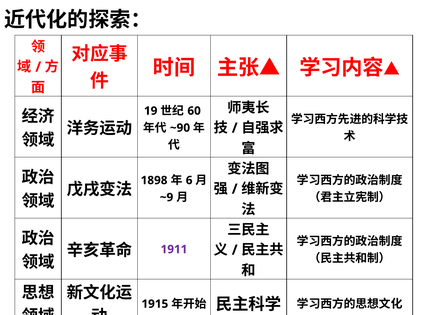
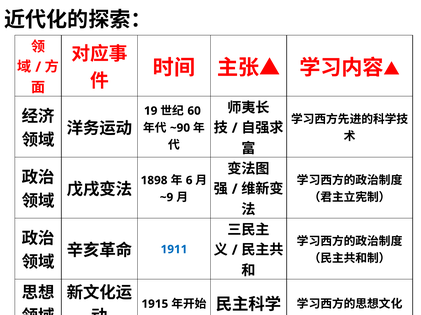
1911 colour: purple -> blue
